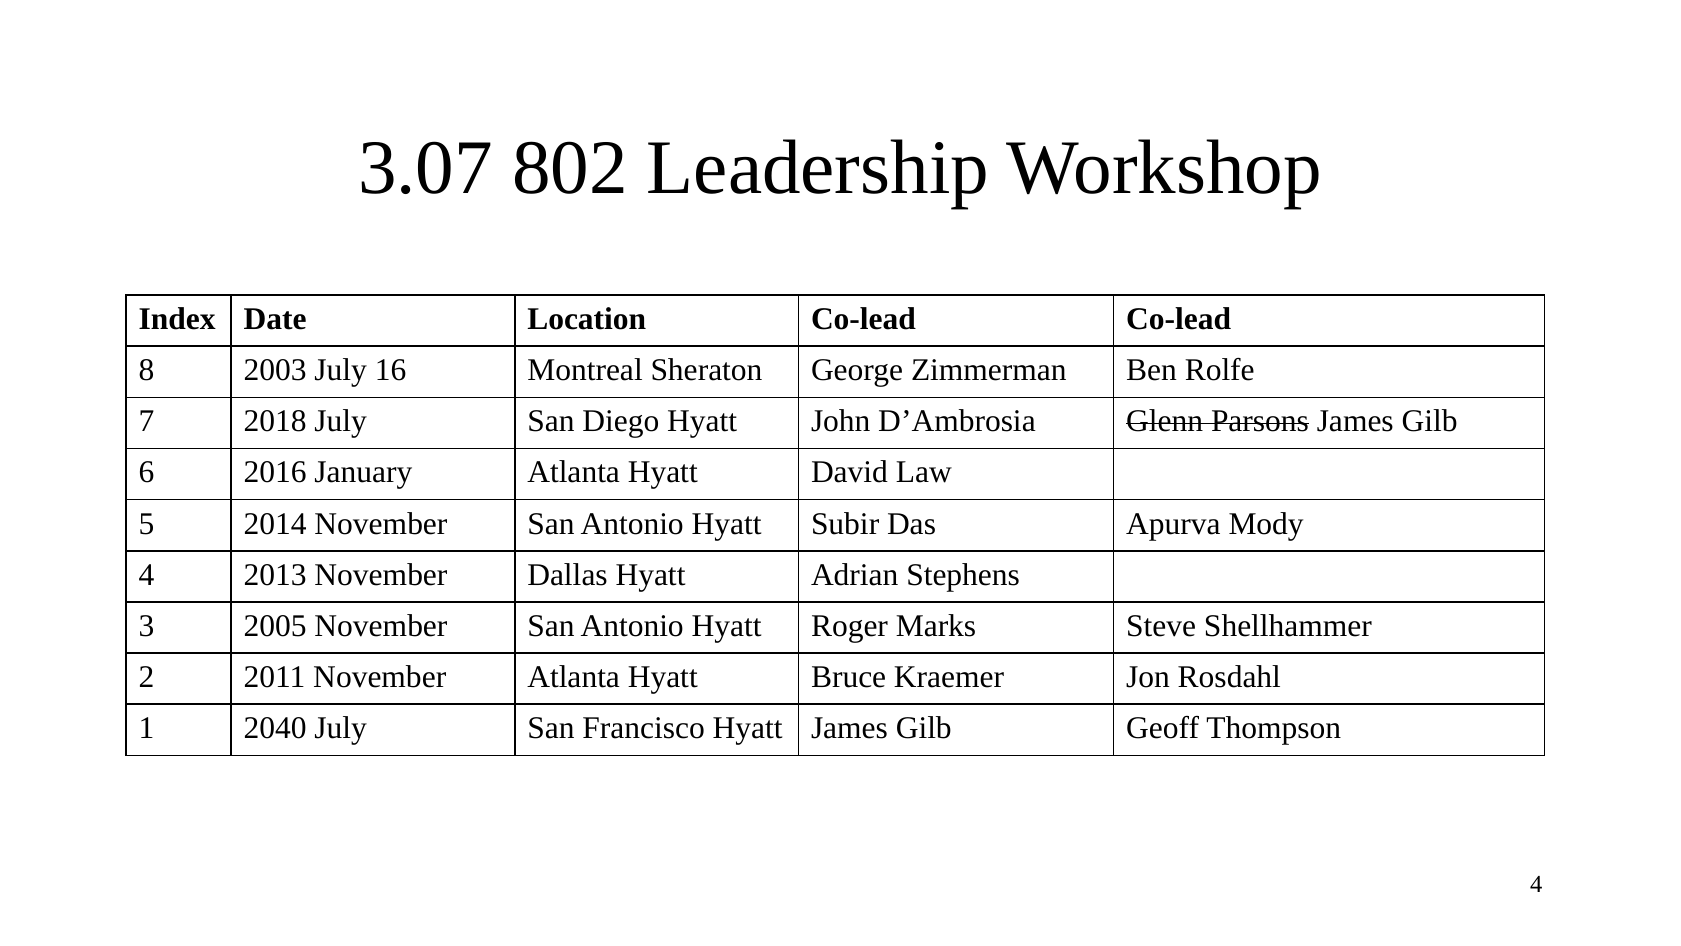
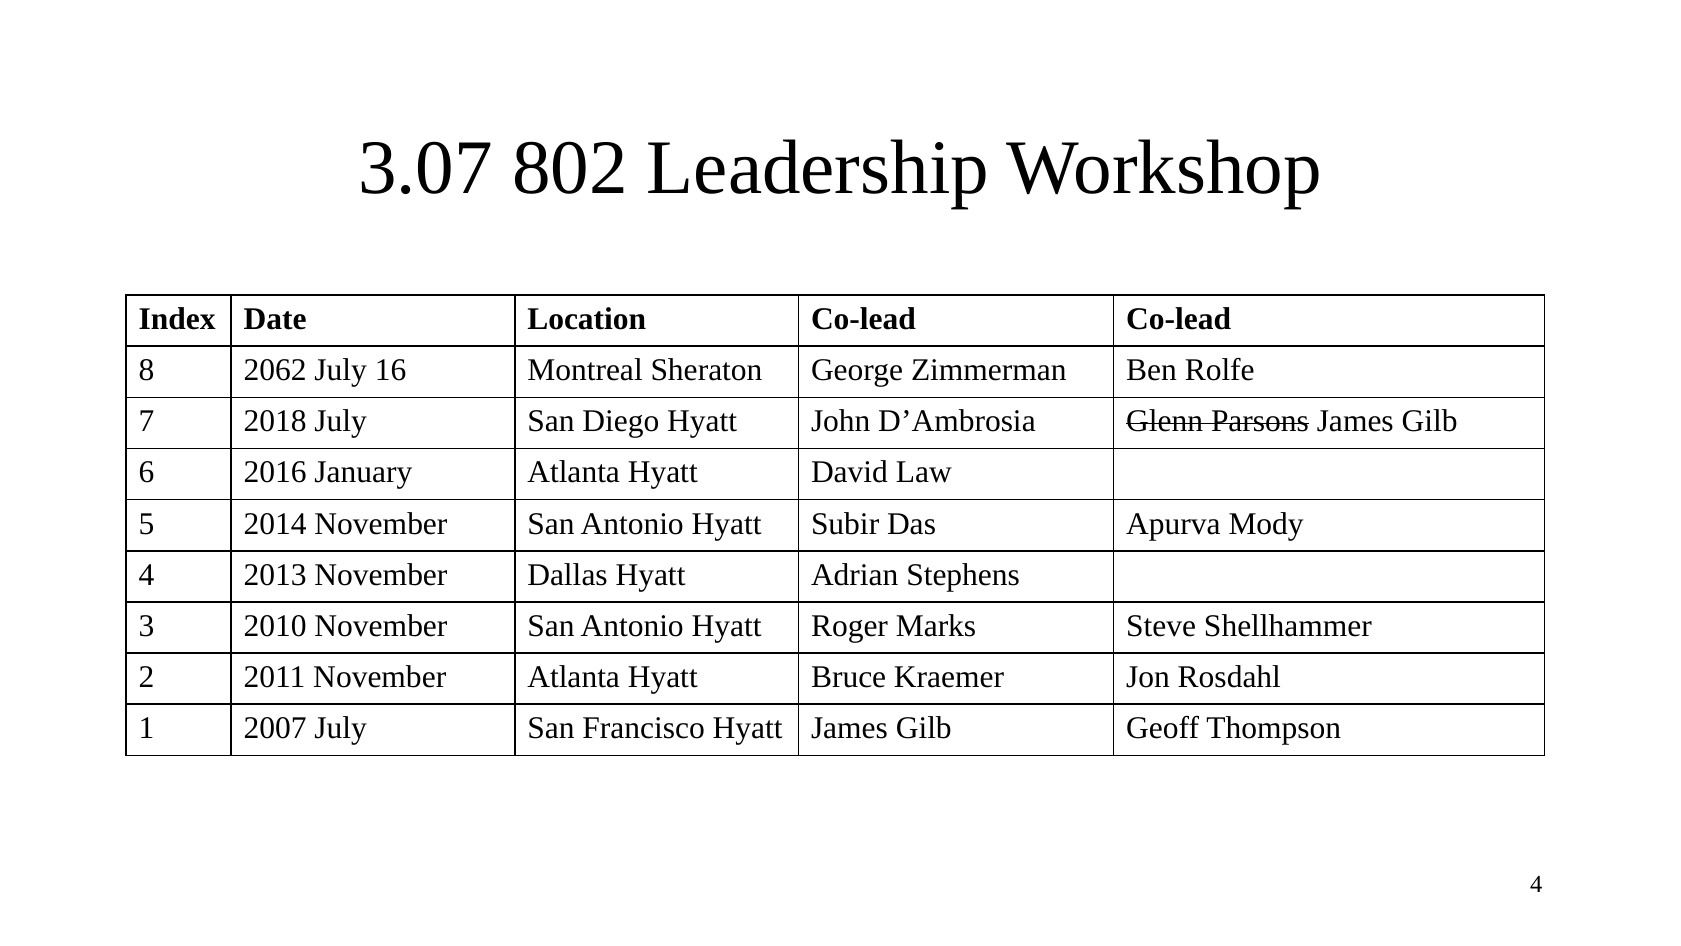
2003: 2003 -> 2062
2005: 2005 -> 2010
2040: 2040 -> 2007
